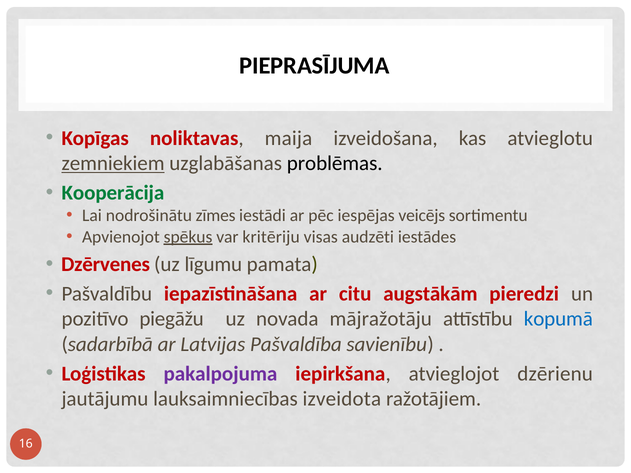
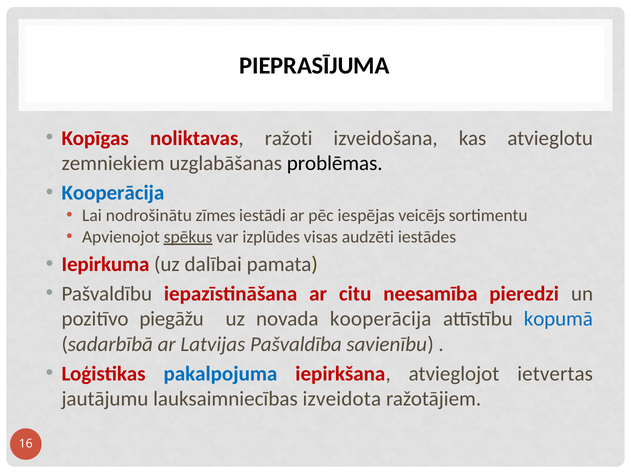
maija: maija -> ražoti
zemniekiem underline: present -> none
Kooperācija at (113, 193) colour: green -> blue
kritēriju: kritēriju -> izplūdes
Dzērvenes: Dzērvenes -> Iepirkuma
līgumu: līgumu -> dalībai
augstākām: augstākām -> neesamība
novada mājražotāju: mājražotāju -> kooperācija
pakalpojuma colour: purple -> blue
dzērienu: dzērienu -> ietvertas
